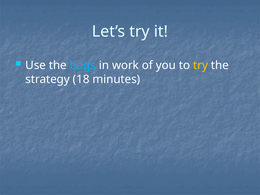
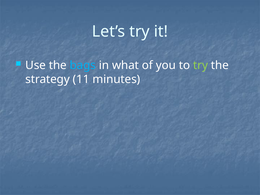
work: work -> what
try at (201, 65) colour: yellow -> light green
18: 18 -> 11
